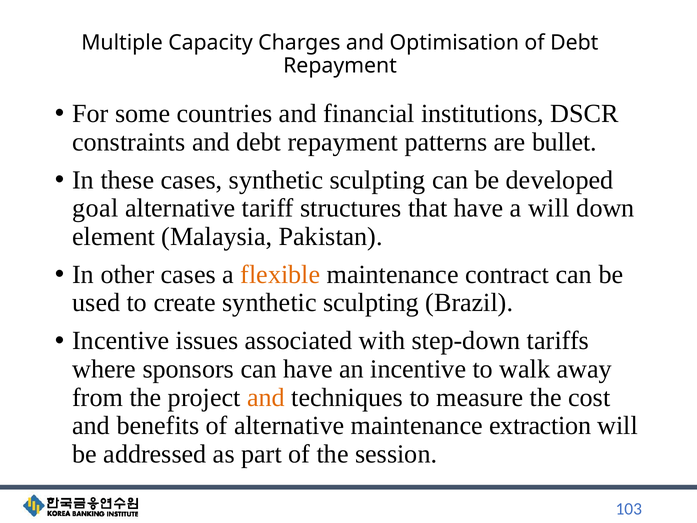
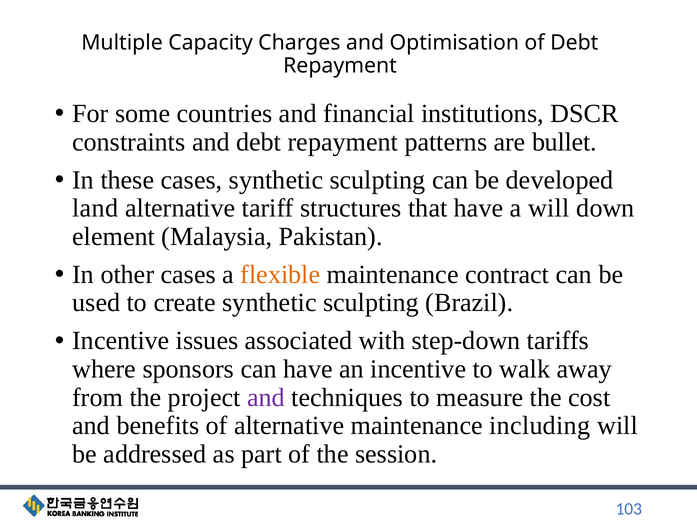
goal: goal -> land
and at (266, 397) colour: orange -> purple
extraction: extraction -> including
